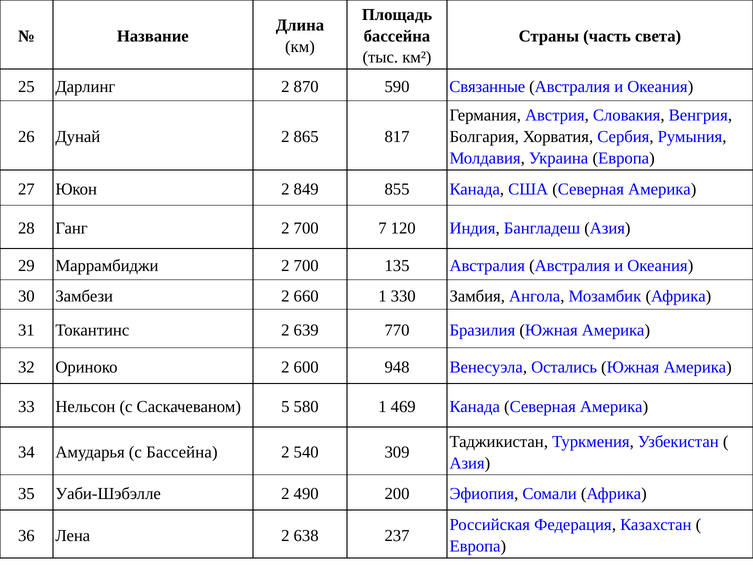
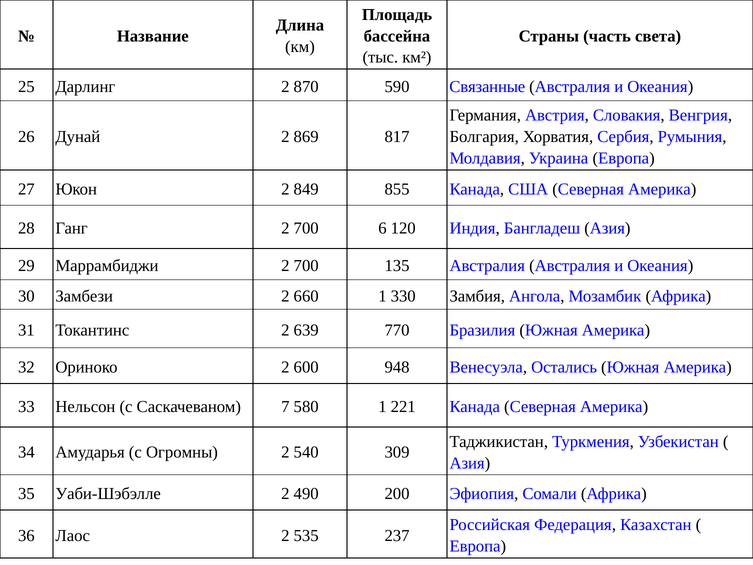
865: 865 -> 869
7: 7 -> 6
5: 5 -> 7
469: 469 -> 221
с Бассейна: Бассейна -> Огромны
Лена: Лена -> Лаос
638: 638 -> 535
